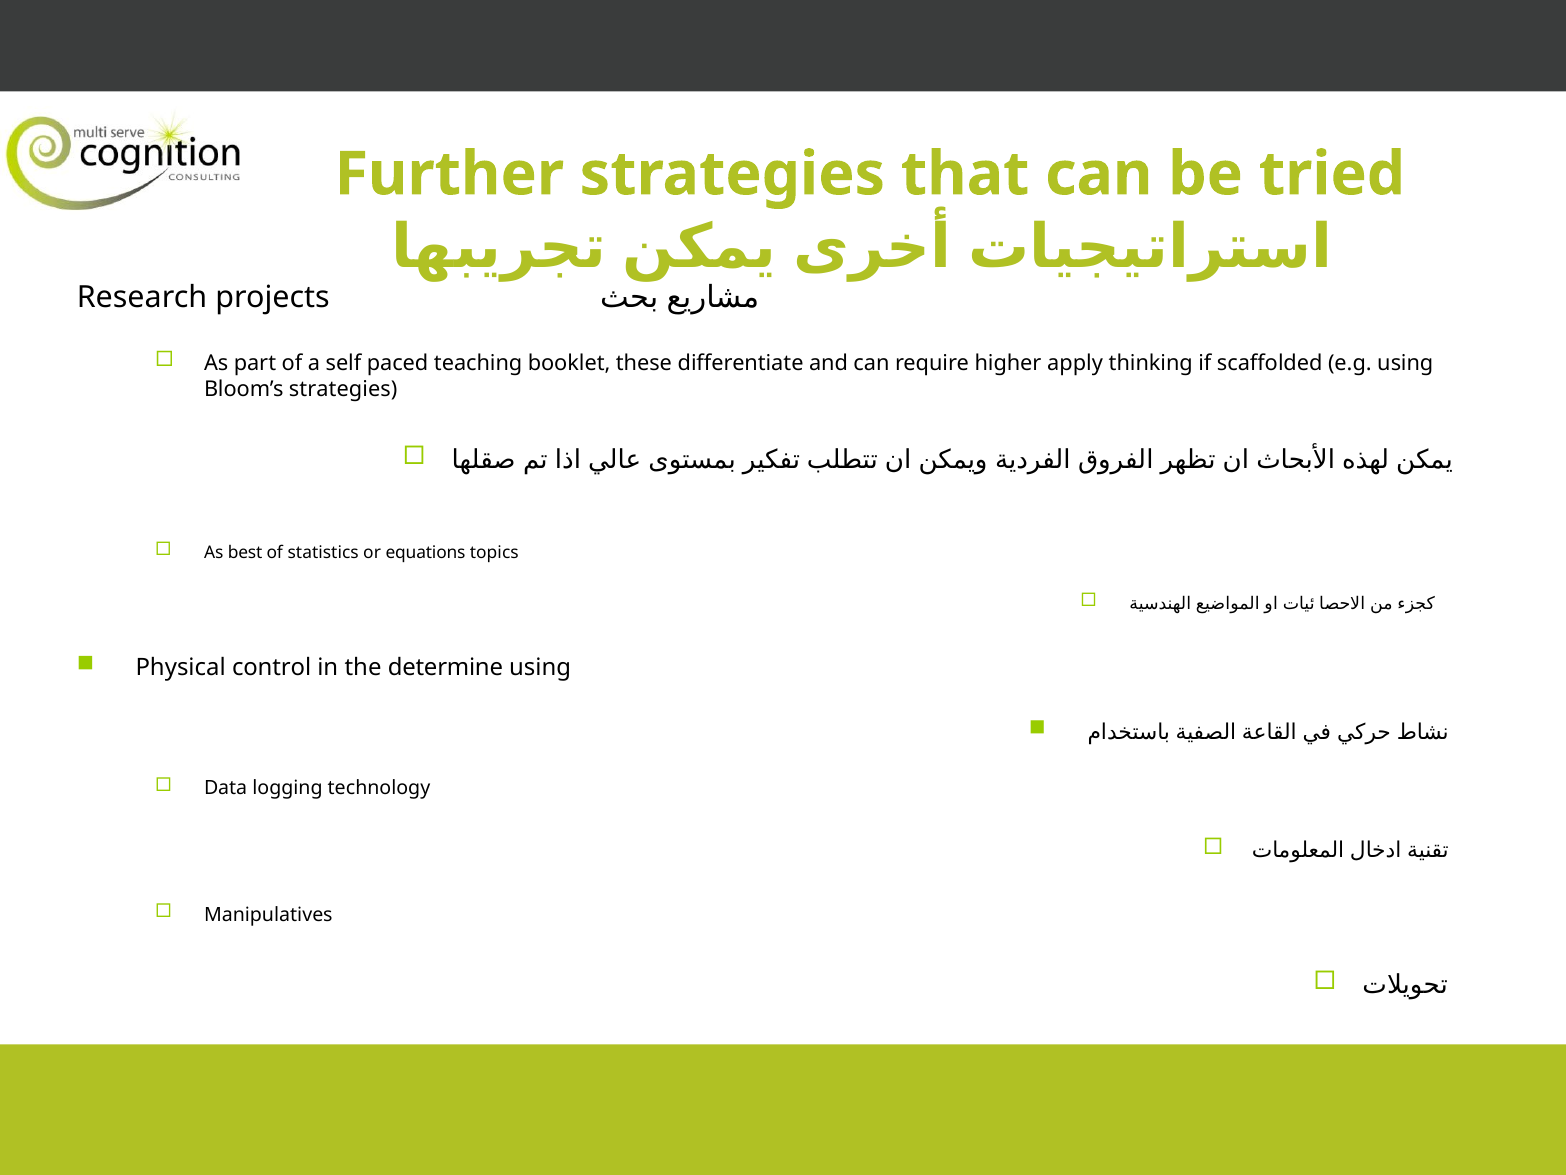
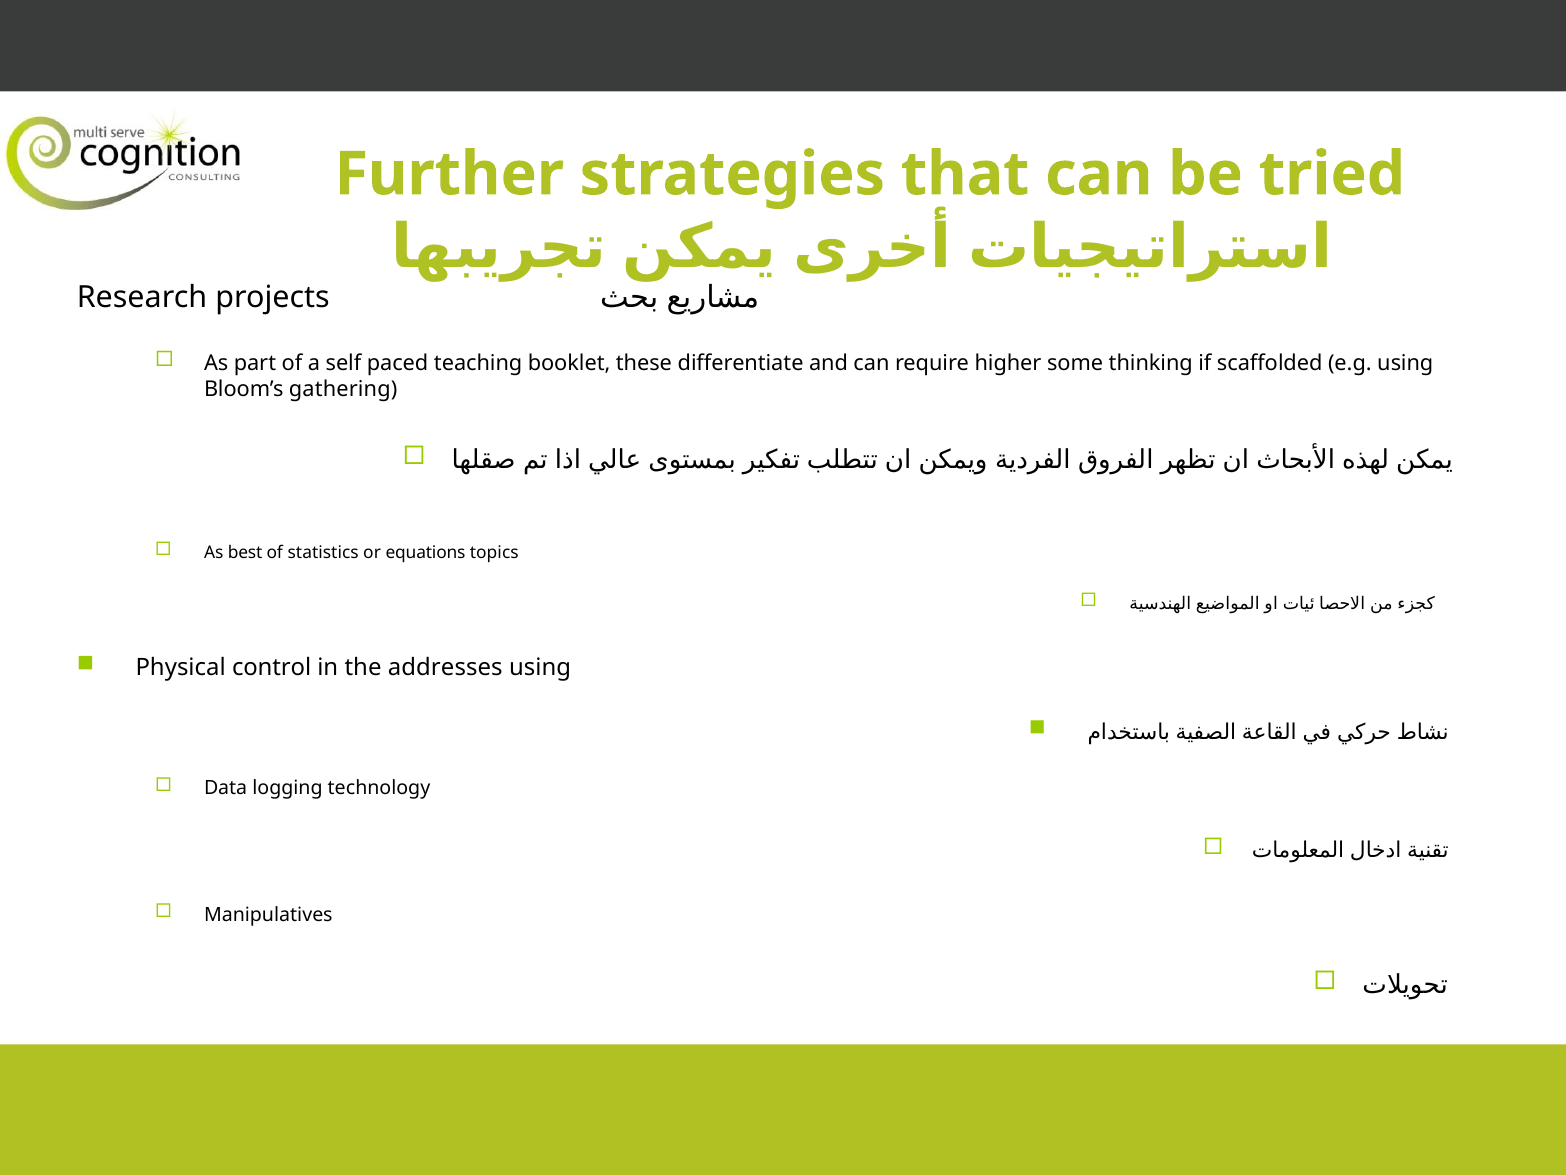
apply: apply -> some
Bloom’s strategies: strategies -> gathering
determine: determine -> addresses
